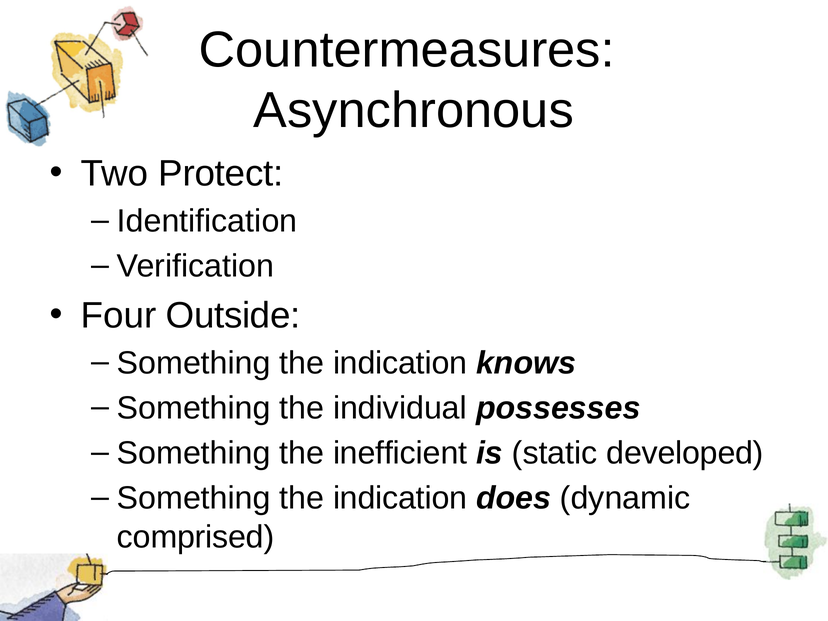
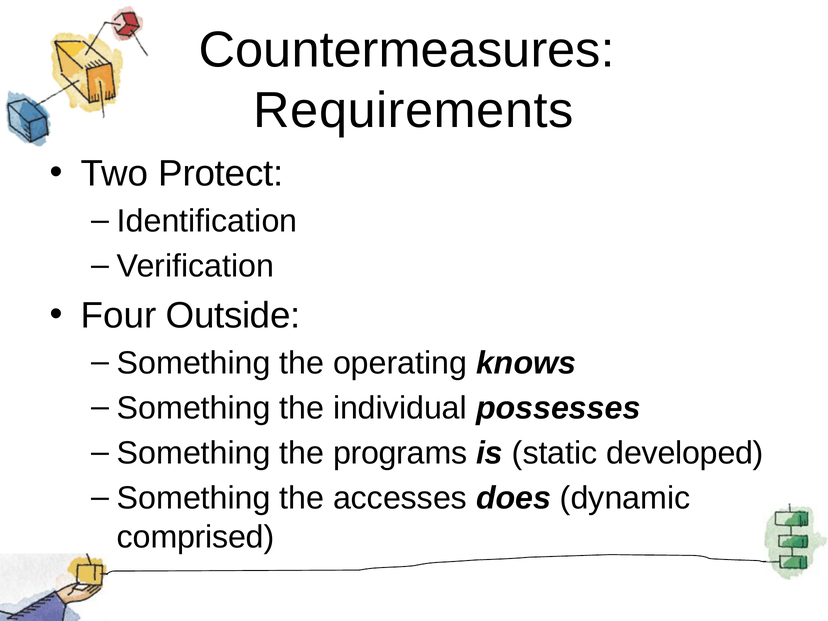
Asynchronous: Asynchronous -> Requirements
indication at (400, 363): indication -> operating
inefficient: inefficient -> programs
indication at (400, 498): indication -> accesses
